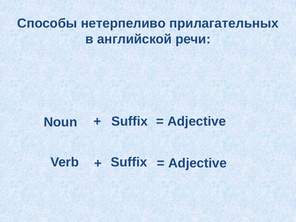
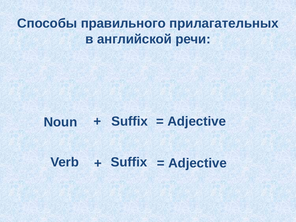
нетерпеливо: нетерпеливо -> правильного
